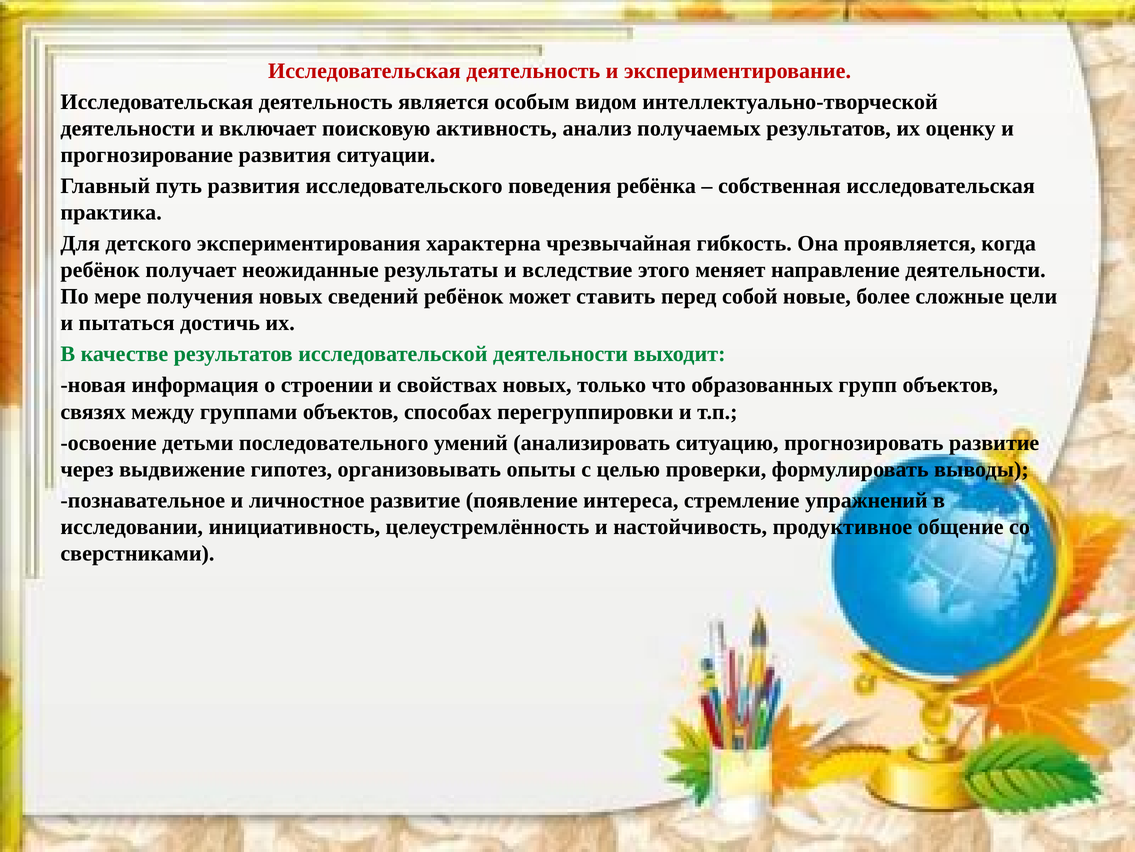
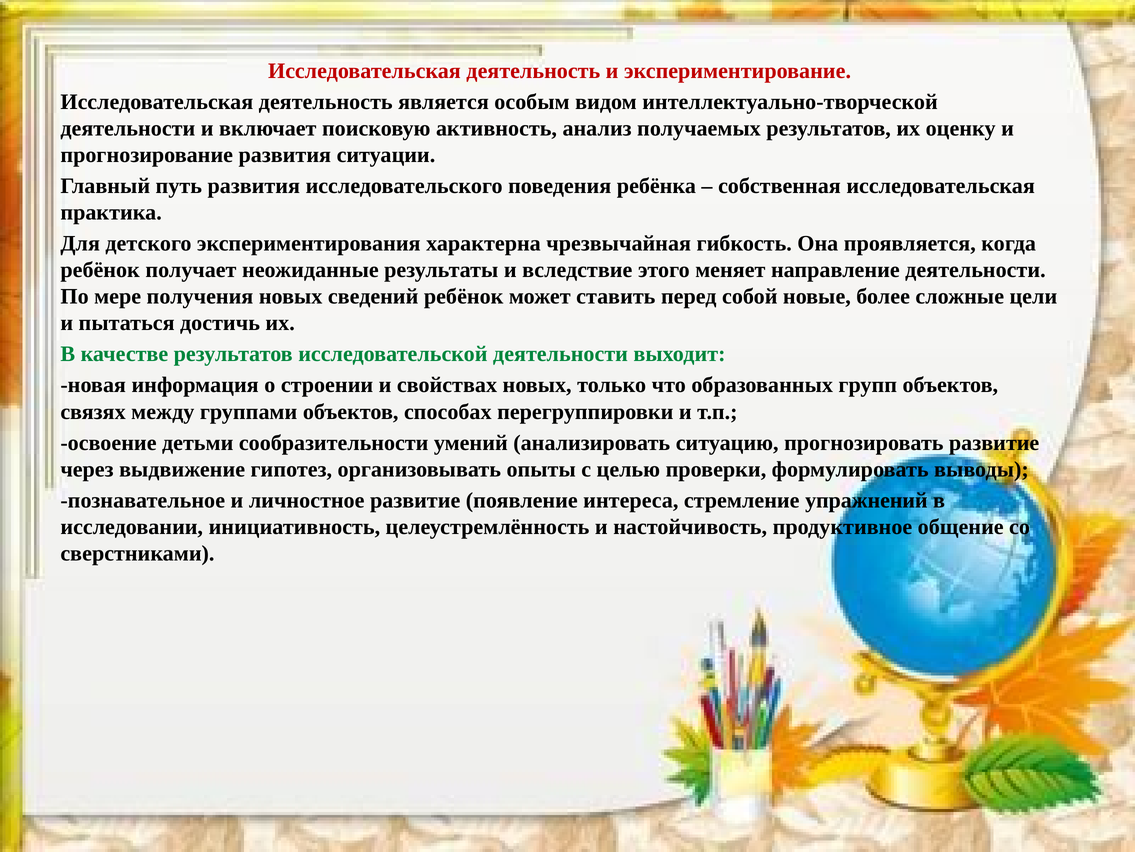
последовательного: последовательного -> сообразительности
